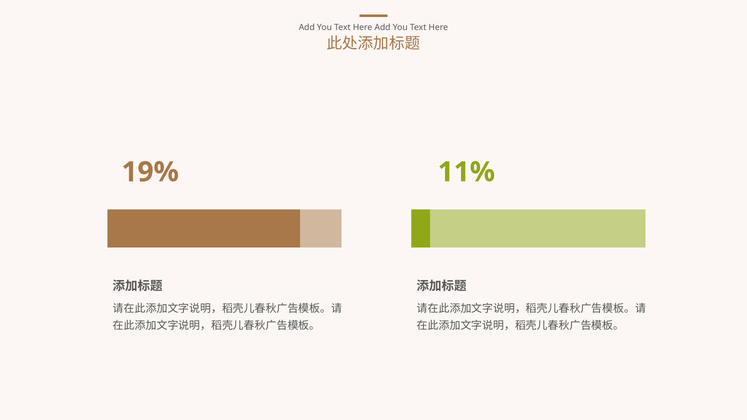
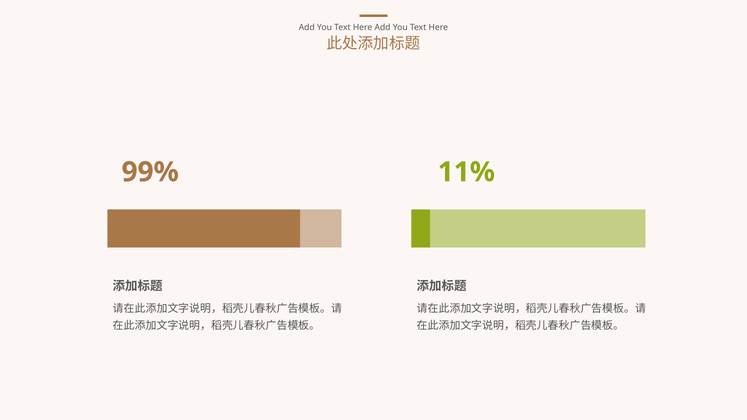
19%: 19% -> 99%
